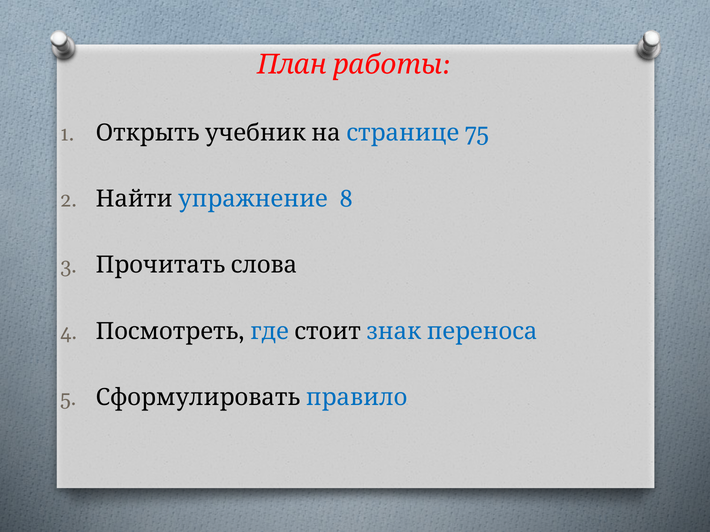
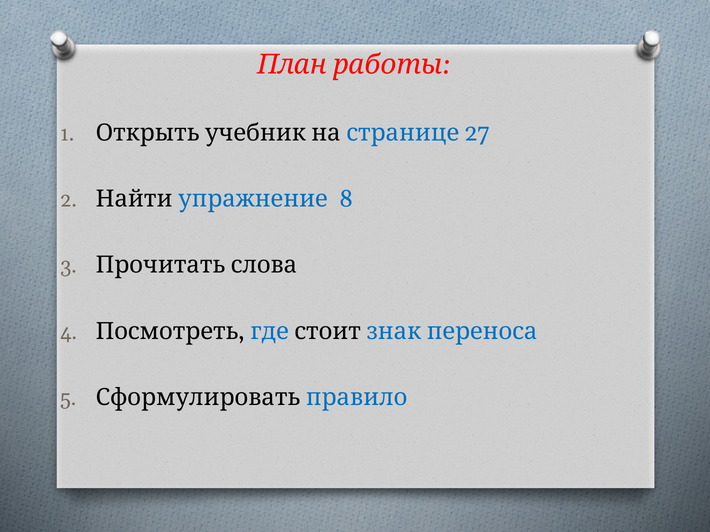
75: 75 -> 27
